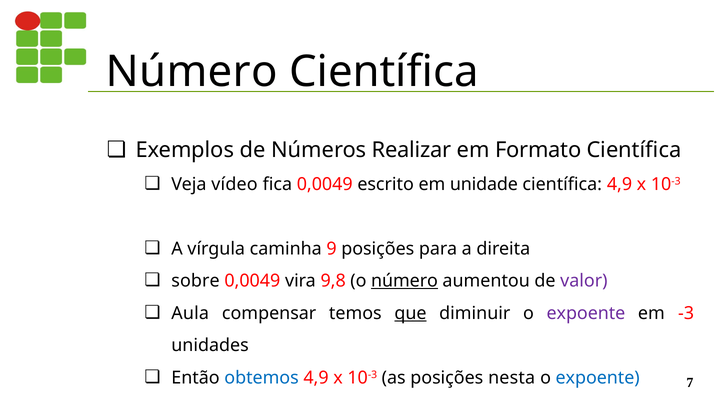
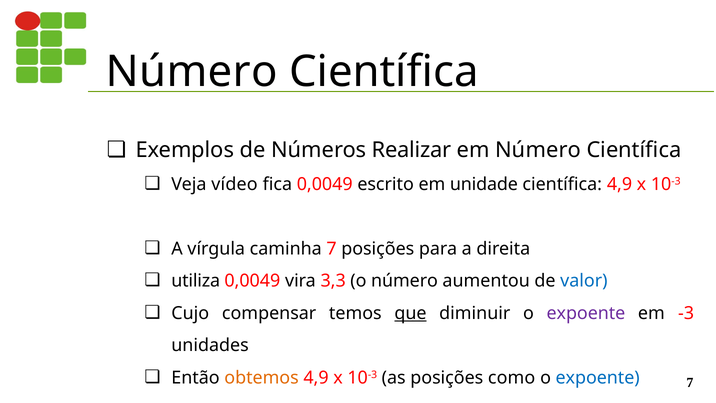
em Formato: Formato -> Número
caminha 9: 9 -> 7
sobre: sobre -> utiliza
9,8: 9,8 -> 3,3
número at (405, 281) underline: present -> none
valor colour: purple -> blue
Aula: Aula -> Cujo
obtemos colour: blue -> orange
nesta: nesta -> como
